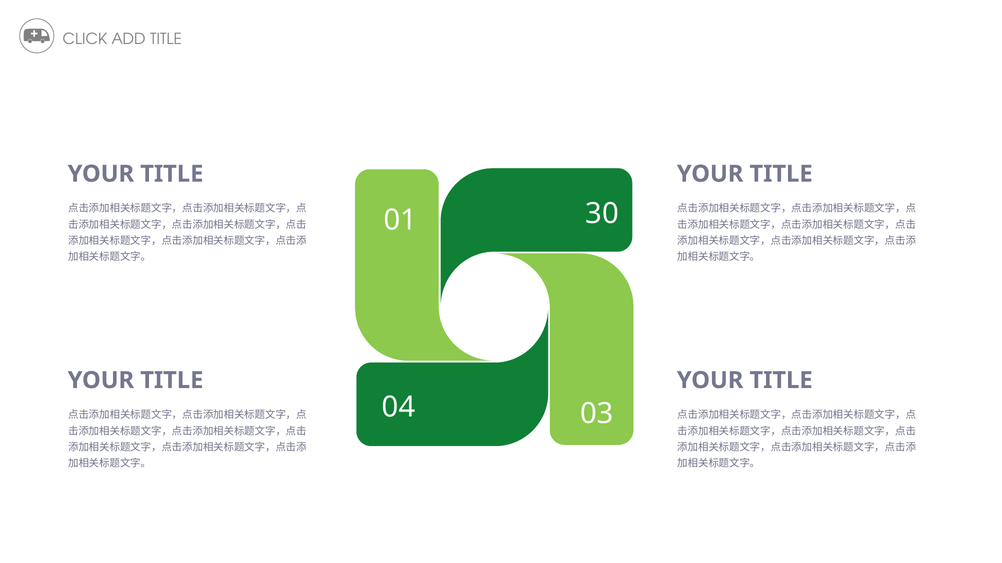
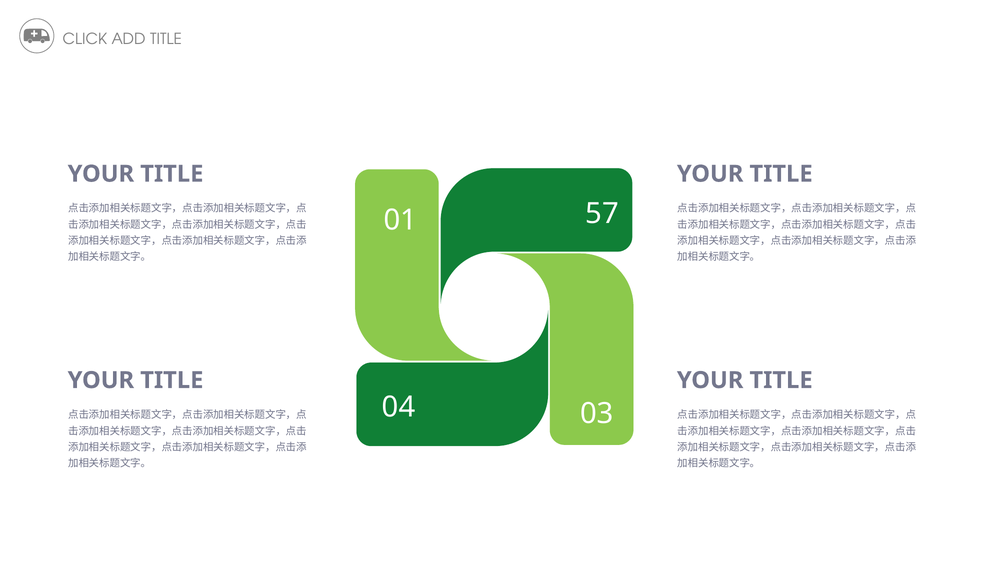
30: 30 -> 57
